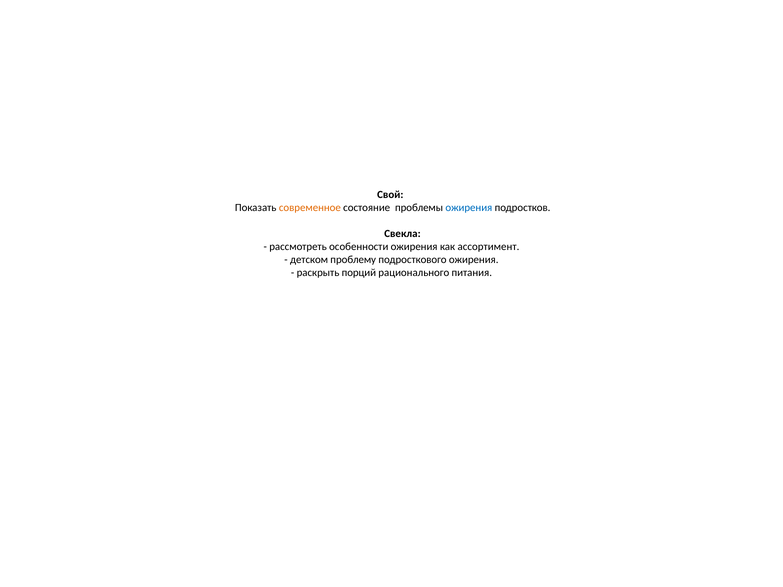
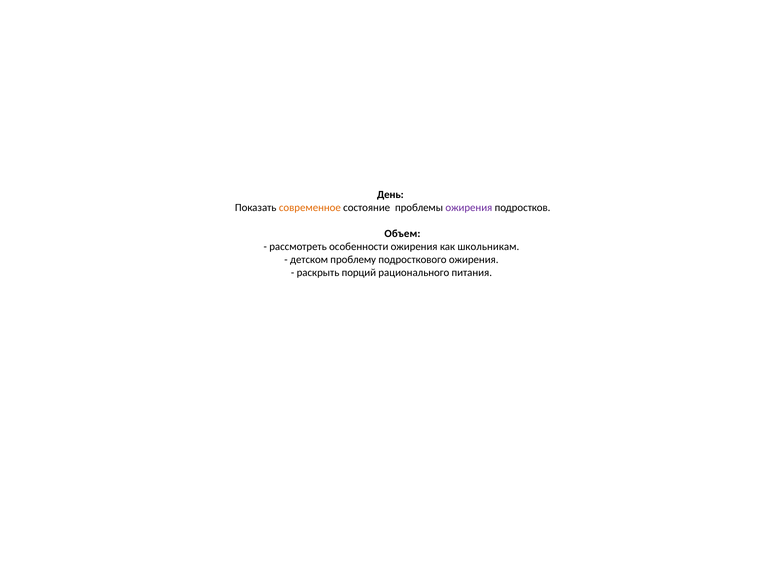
Свой: Свой -> День
ожирения at (469, 208) colour: blue -> purple
Свекла: Свекла -> Объем
ассортимент: ассортимент -> школьникам
